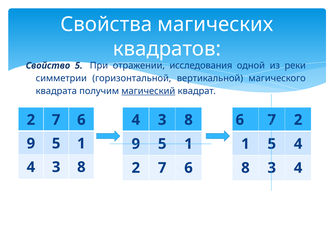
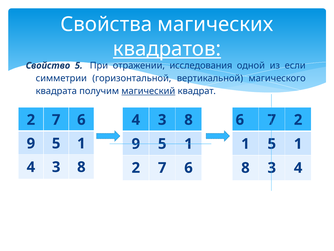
квадратов underline: none -> present
реки: реки -> если
1 5 4: 4 -> 1
